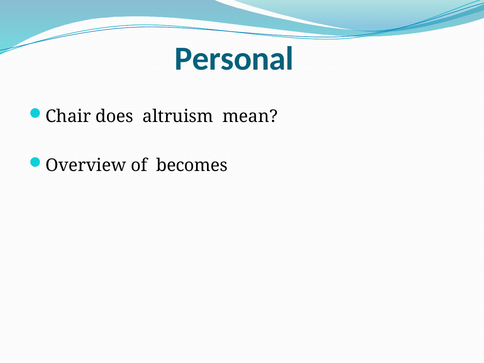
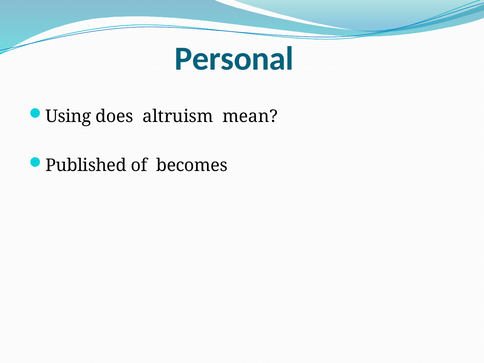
Chair: Chair -> Using
Overview: Overview -> Published
